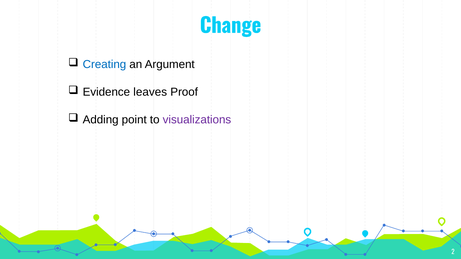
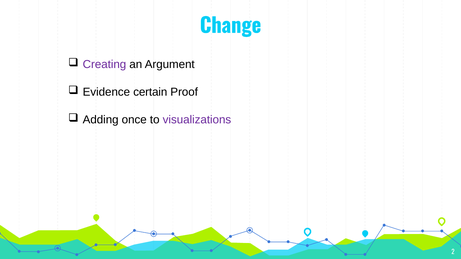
Creating colour: blue -> purple
leaves: leaves -> certain
point: point -> once
